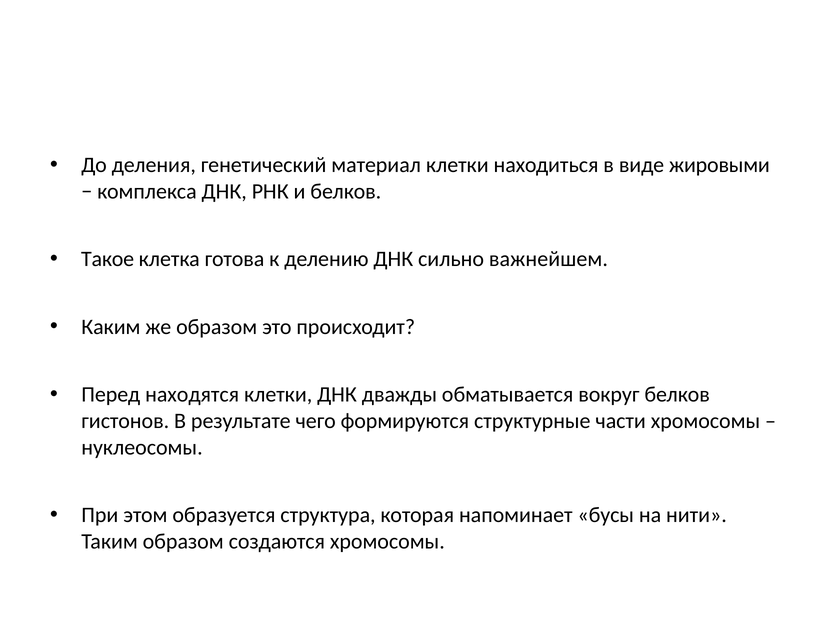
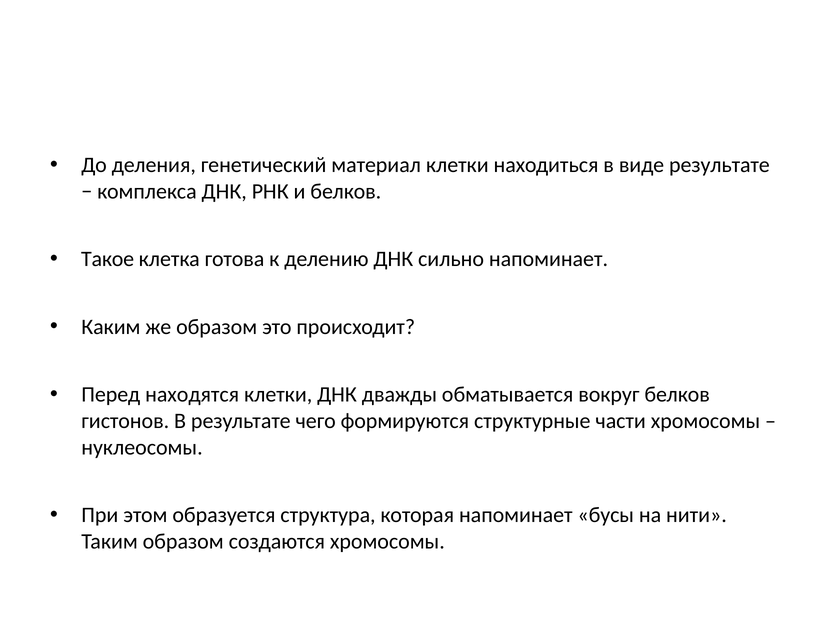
виде жировыми: жировыми -> результате
сильно важнейшем: важнейшем -> напоминает
